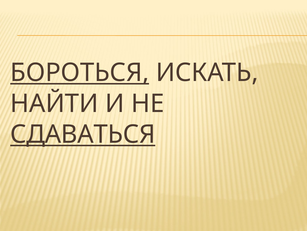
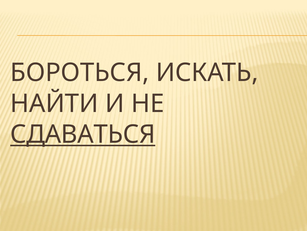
БОРОТЬСЯ underline: present -> none
